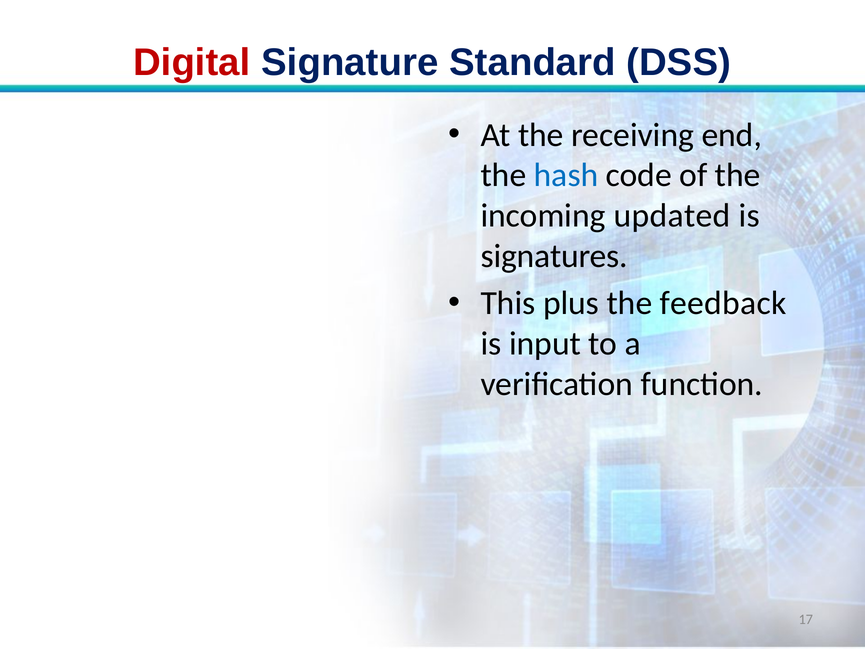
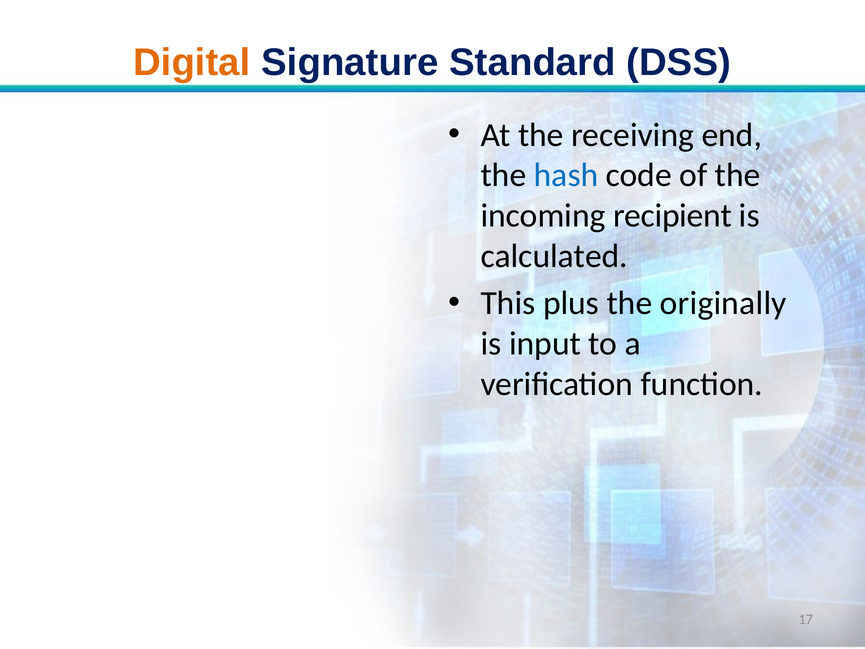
Digital colour: red -> orange
updated: updated -> recipient
signatures: signatures -> calculated
feedback: feedback -> originally
